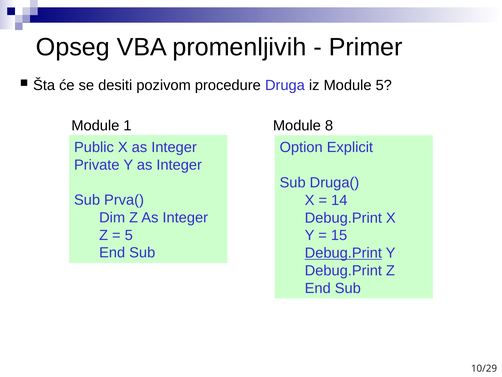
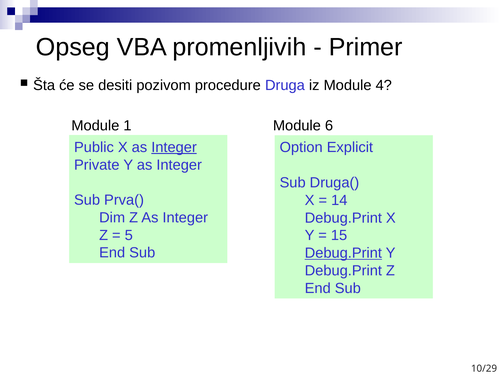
Module 5: 5 -> 4
8: 8 -> 6
Integer at (174, 147) underline: none -> present
